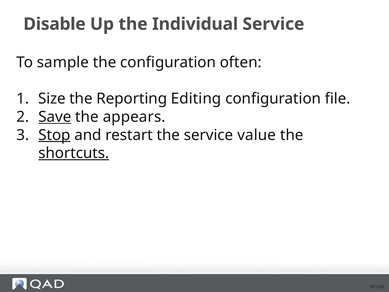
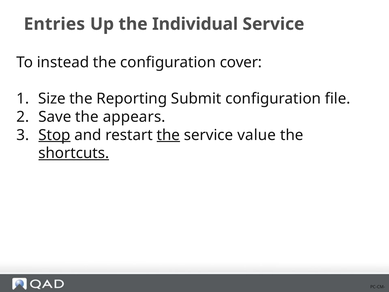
Disable: Disable -> Entries
sample: sample -> instead
often: often -> cover
Editing: Editing -> Submit
Save underline: present -> none
the at (168, 135) underline: none -> present
